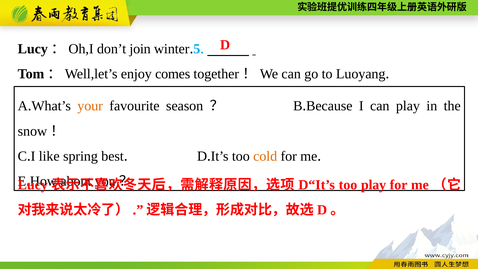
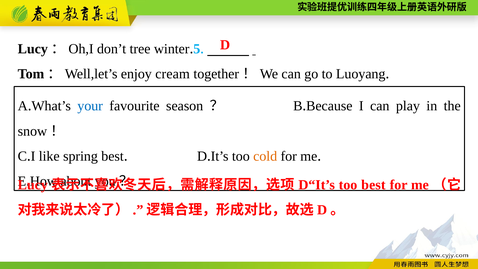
join: join -> tree
comes: comes -> cream
your colour: orange -> blue
too play: play -> best
